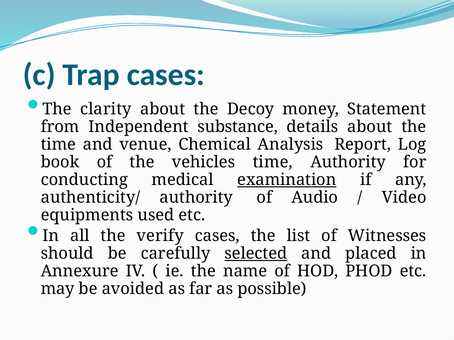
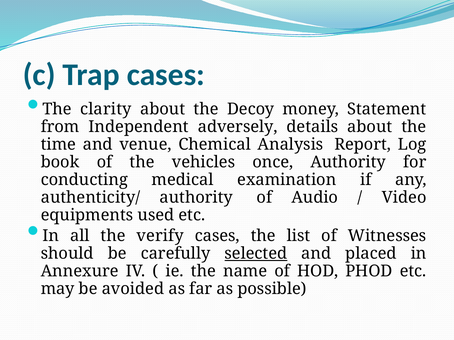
substance: substance -> adversely
vehicles time: time -> once
examination underline: present -> none
